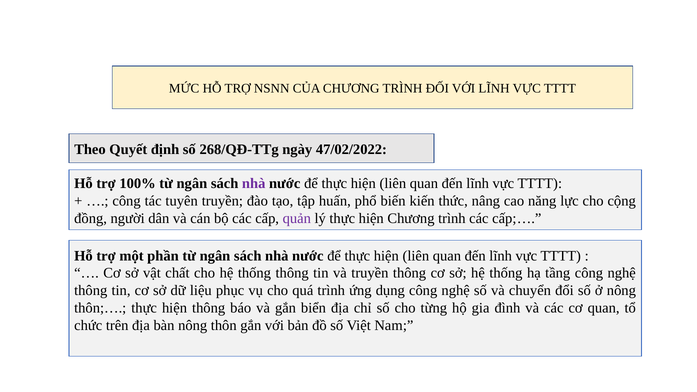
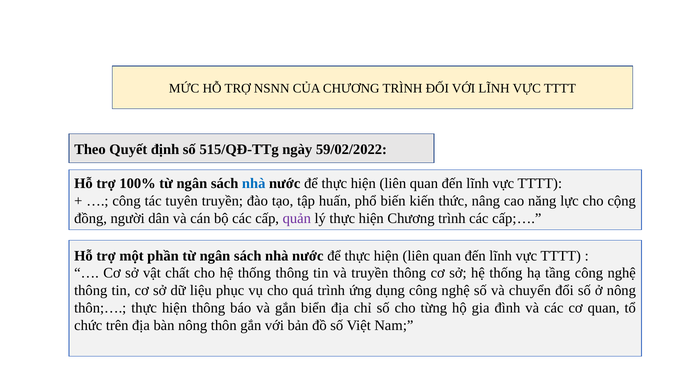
268/QĐ-TTg: 268/QĐ-TTg -> 515/QĐ-TTg
47/02/2022: 47/02/2022 -> 59/02/2022
nhà at (254, 183) colour: purple -> blue
